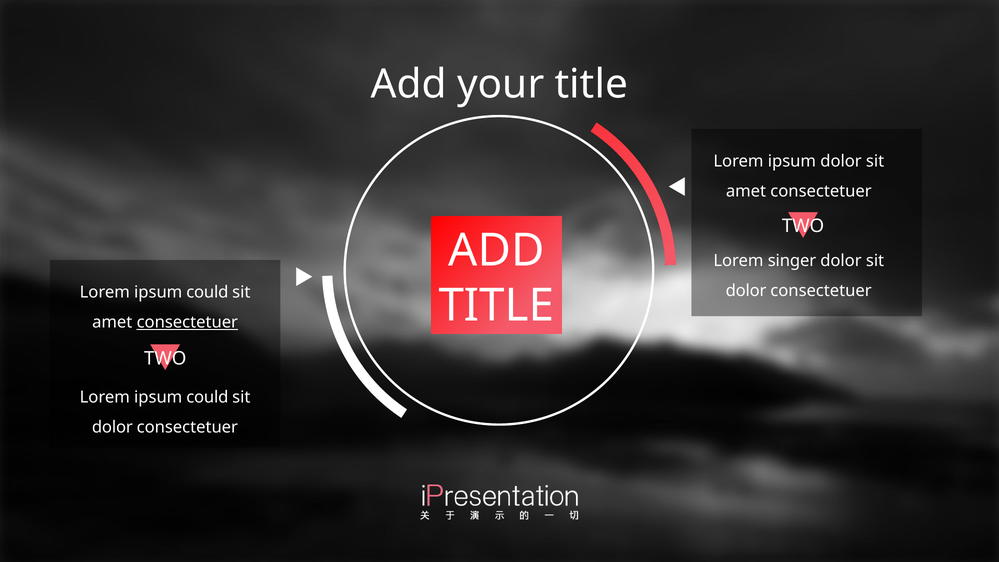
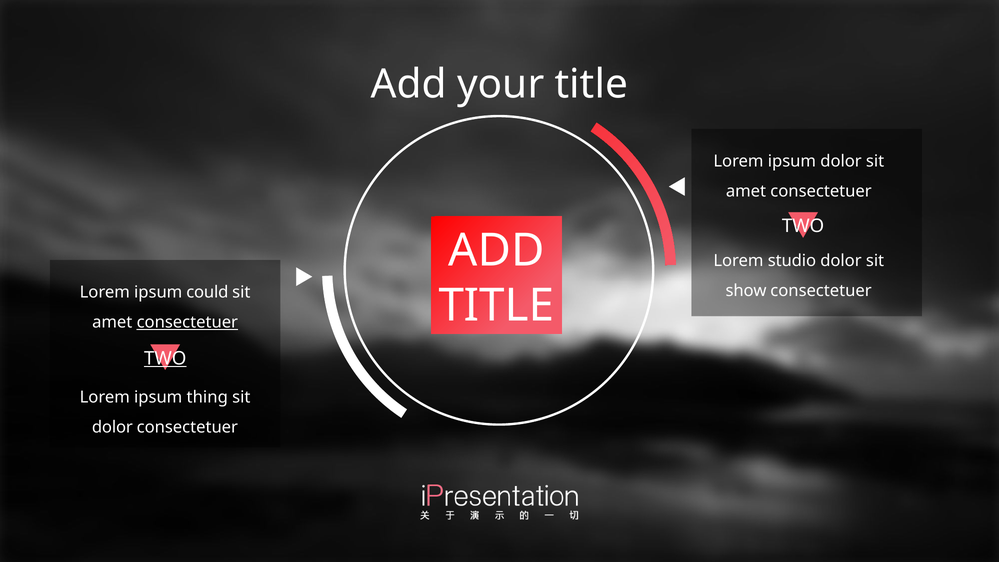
singer: singer -> studio
dolor at (746, 291): dolor -> show
TWO at (165, 358) underline: none -> present
could at (207, 397): could -> thing
